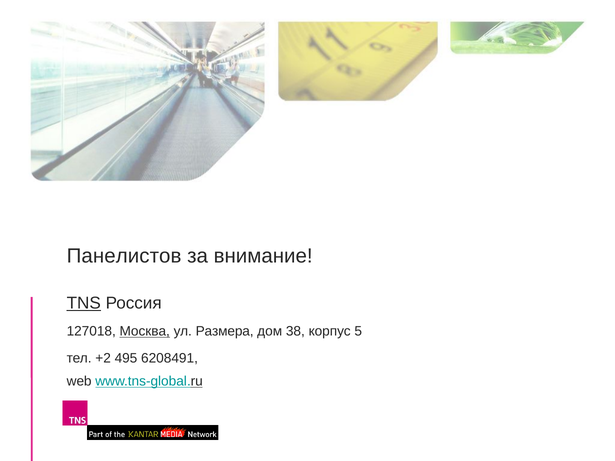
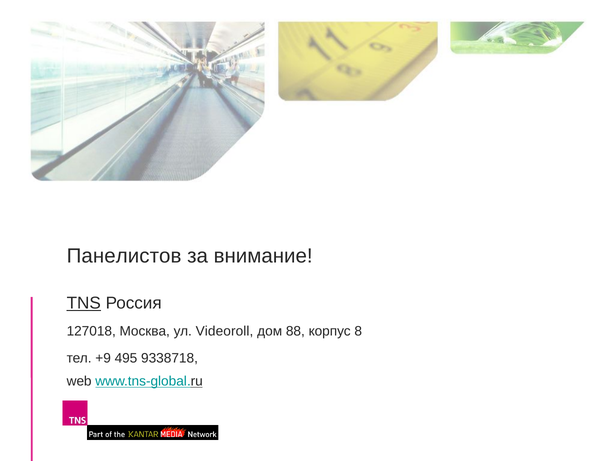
Москва underline: present -> none
Размера: Размера -> Videoroll
38: 38 -> 88
5: 5 -> 8
+2: +2 -> +9
6208491: 6208491 -> 9338718
